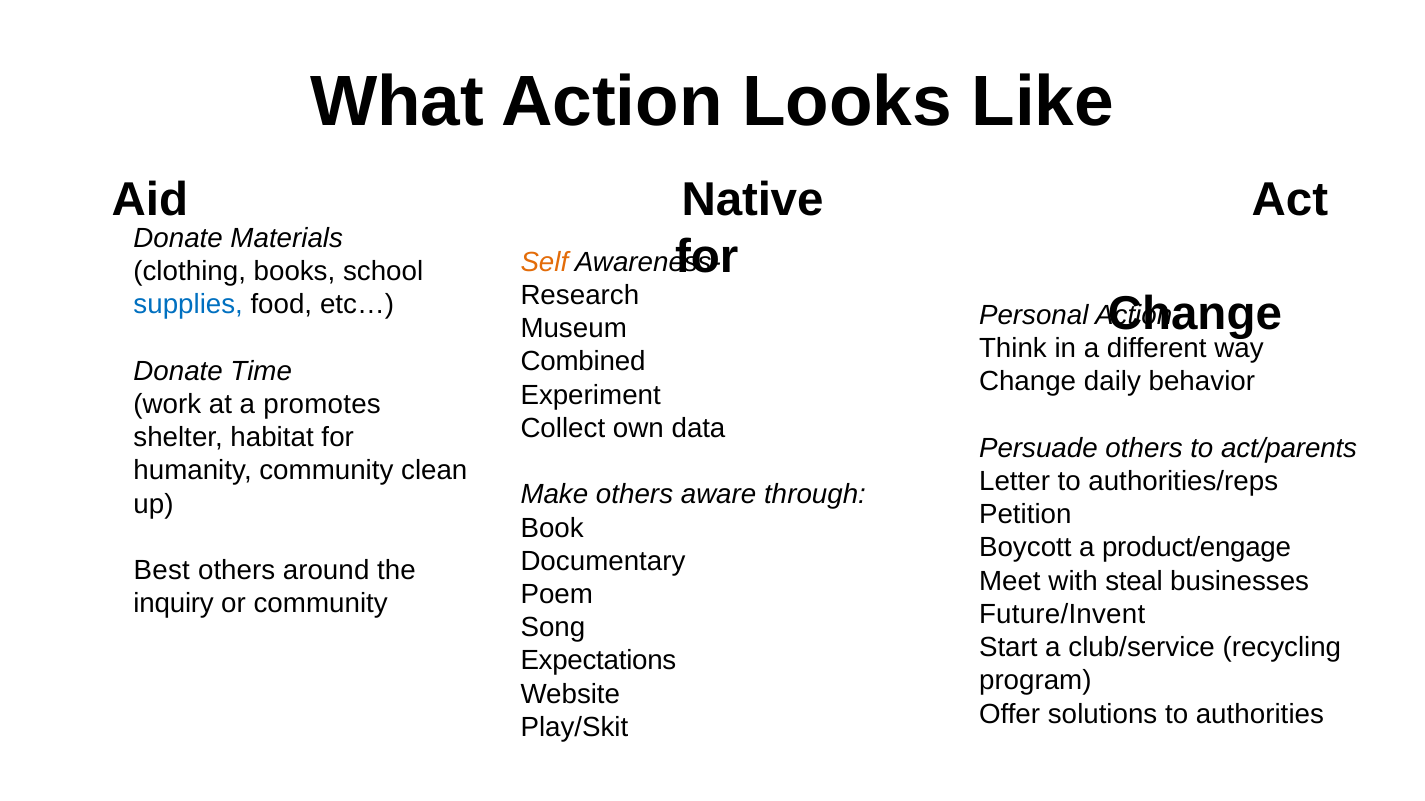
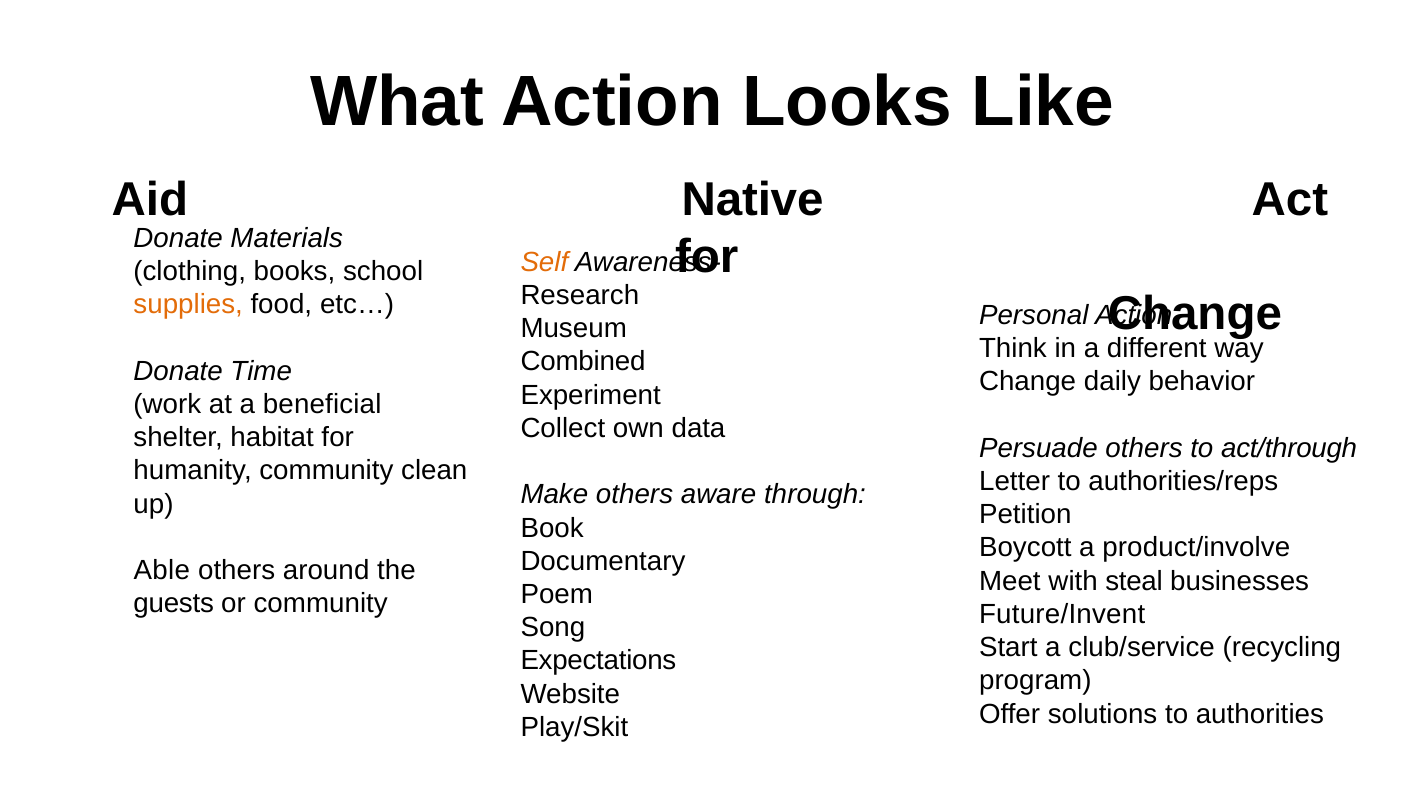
supplies colour: blue -> orange
promotes: promotes -> beneficial
act/parents: act/parents -> act/through
product/engage: product/engage -> product/involve
Best: Best -> Able
inquiry: inquiry -> guests
